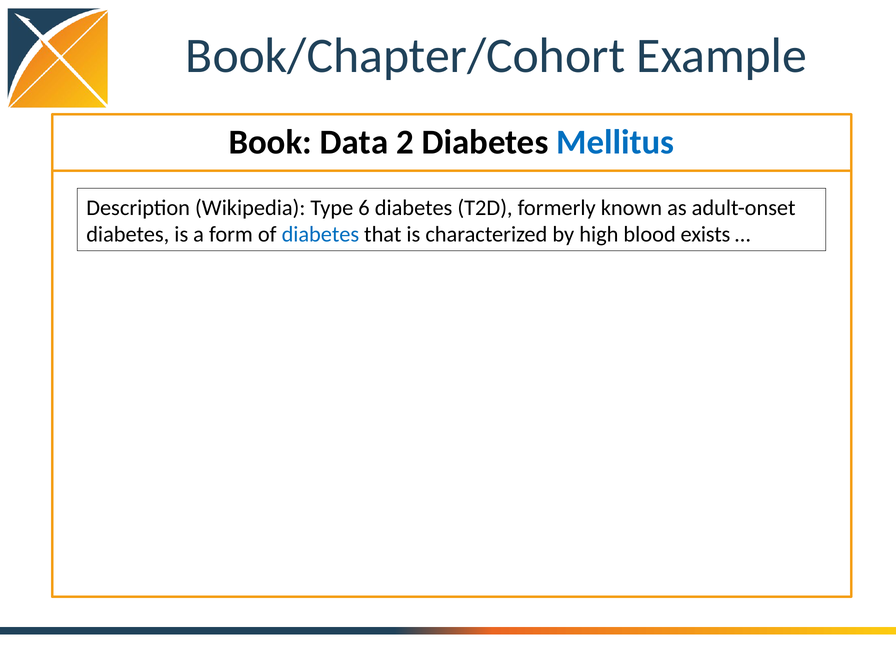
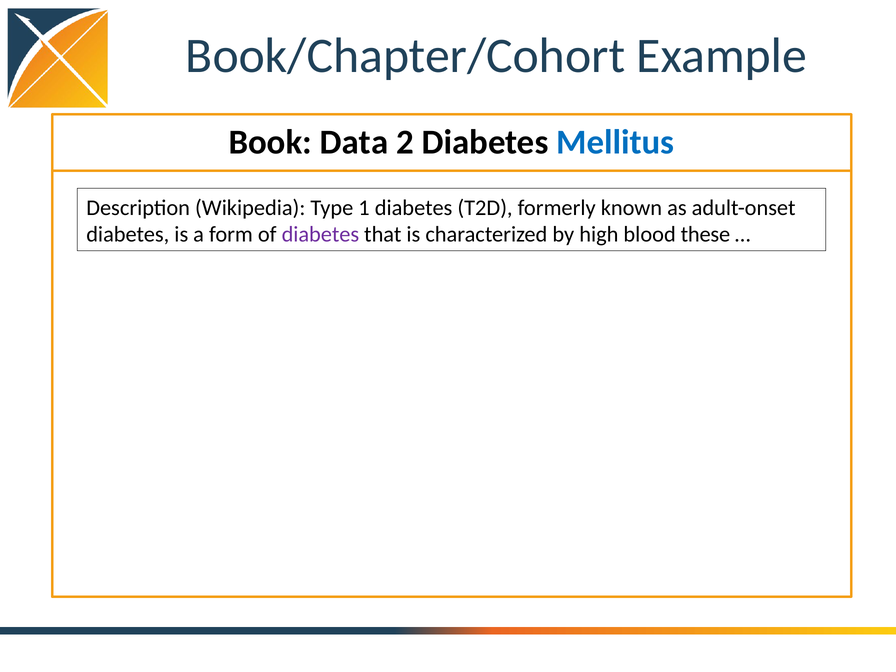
6: 6 -> 1
diabetes at (320, 235) colour: blue -> purple
exists: exists -> these
